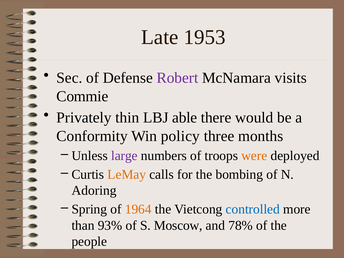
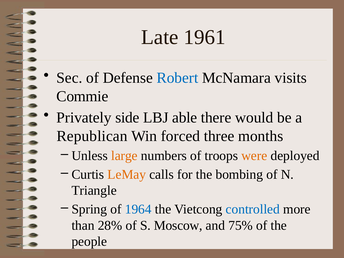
1953: 1953 -> 1961
Robert colour: purple -> blue
thin: thin -> side
Conformity: Conformity -> Republican
policy: policy -> forced
large colour: purple -> orange
Adoring: Adoring -> Triangle
1964 colour: orange -> blue
93%: 93% -> 28%
78%: 78% -> 75%
